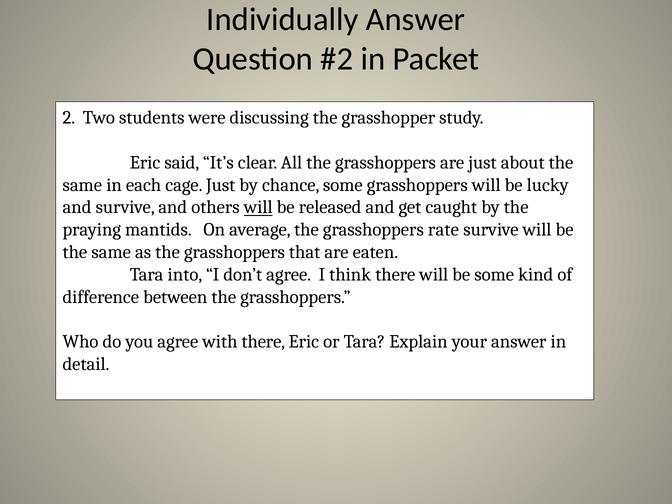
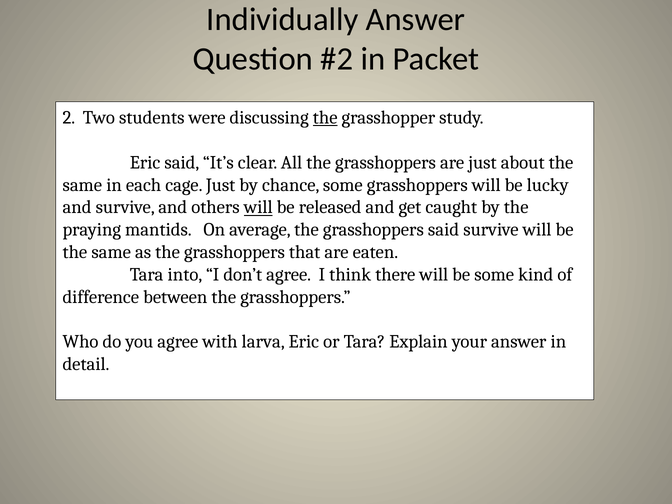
the at (325, 118) underline: none -> present
grasshoppers rate: rate -> said
with there: there -> larva
